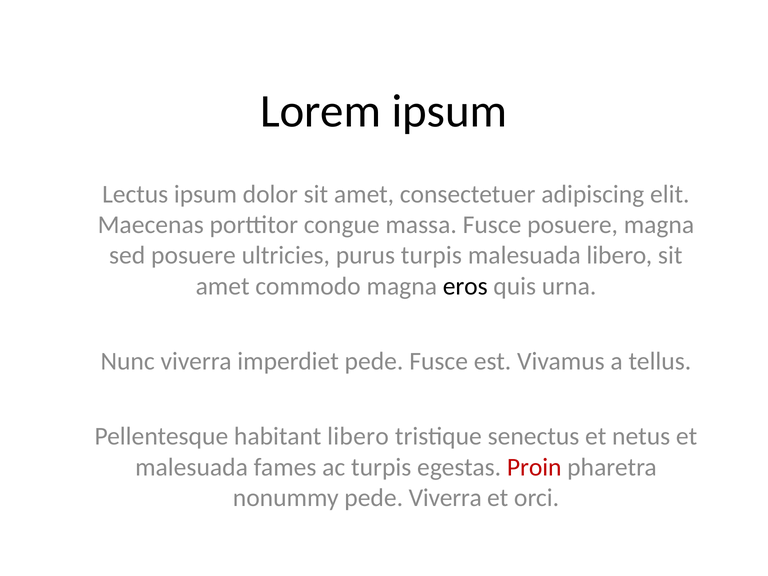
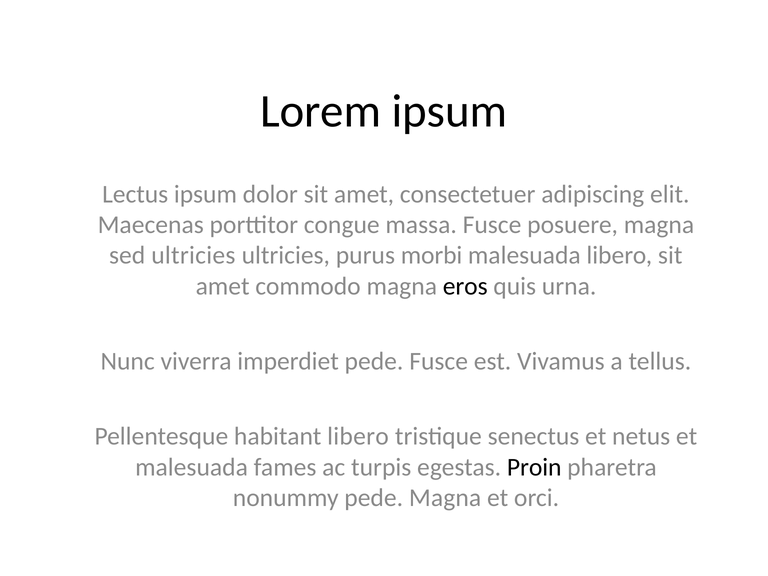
sed posuere: posuere -> ultricies
purus turpis: turpis -> morbi
Proin colour: red -> black
pede Viverra: Viverra -> Magna
